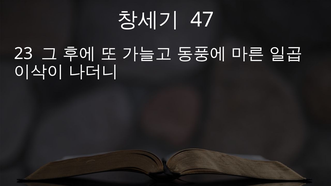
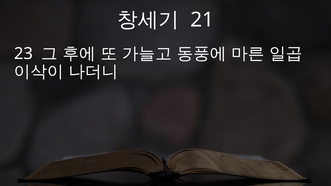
47: 47 -> 21
